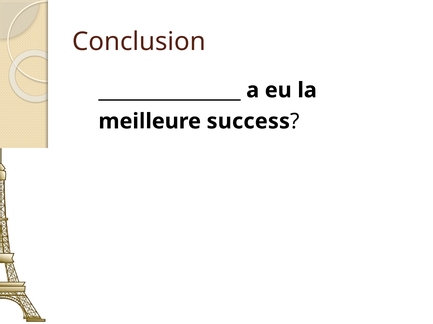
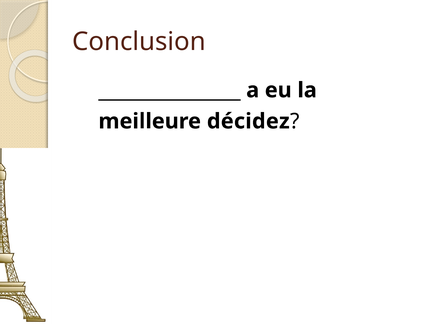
success: success -> décidez
